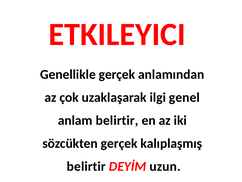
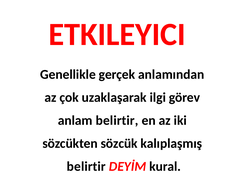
genel: genel -> görev
sözcükten gerçek: gerçek -> sözcük
uzun: uzun -> kural
